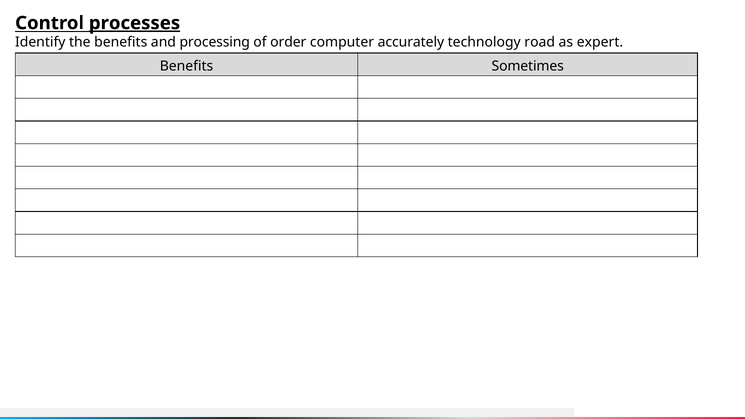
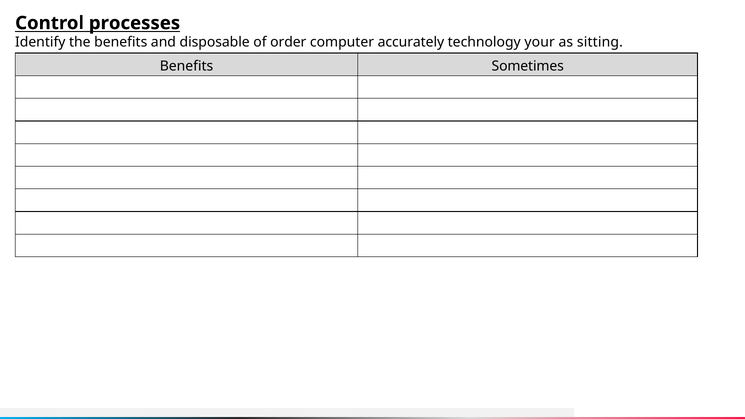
processes underline: present -> none
processing: processing -> disposable
road: road -> your
expert: expert -> sitting
